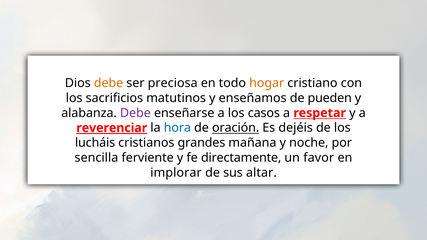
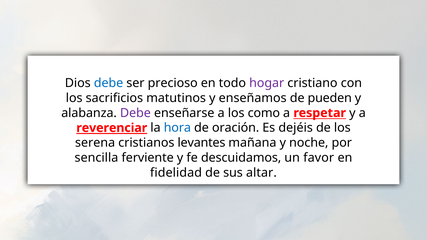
debe at (109, 83) colour: orange -> blue
preciosa: preciosa -> precioso
hogar colour: orange -> purple
casos: casos -> como
oración underline: present -> none
lucháis: lucháis -> serena
grandes: grandes -> levantes
directamente: directamente -> descuidamos
implorar: implorar -> fidelidad
